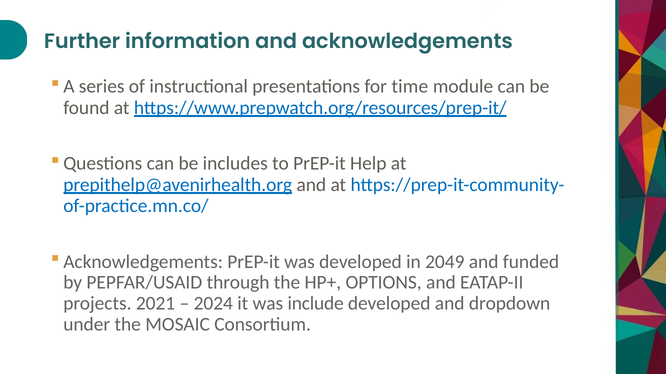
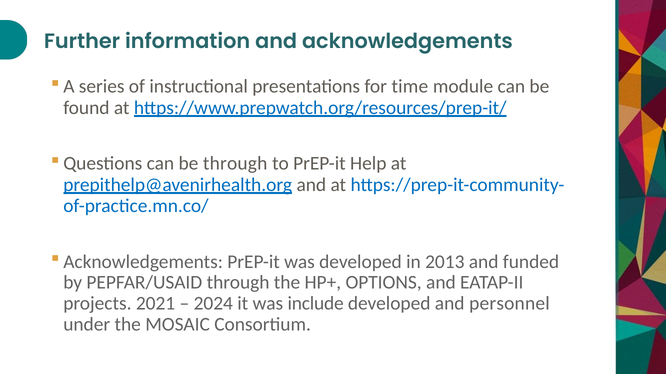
be includes: includes -> through
2049: 2049 -> 2013
dropdown: dropdown -> personnel
